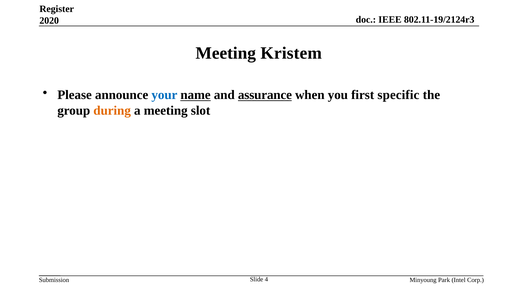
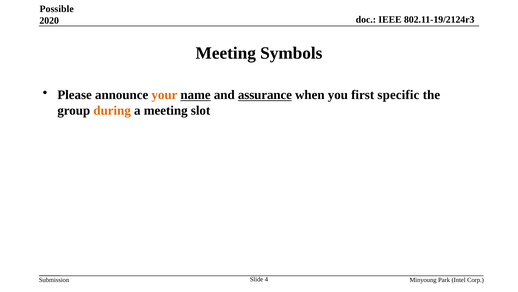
Register: Register -> Possible
Kristem: Kristem -> Symbols
your colour: blue -> orange
